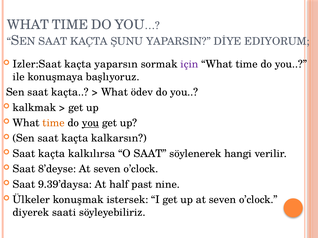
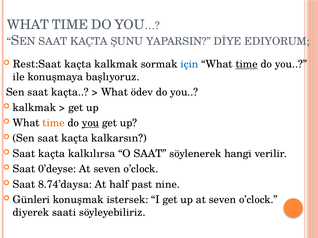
Izler:Saat: Izler:Saat -> Rest:Saat
kaçta yaparsın: yaparsın -> kalkmak
için colour: purple -> blue
time at (247, 64) underline: none -> present
8’deyse: 8’deyse -> 0’deyse
9.39’daysa: 9.39’daysa -> 8.74’daysa
Ülkeler: Ülkeler -> Günleri
